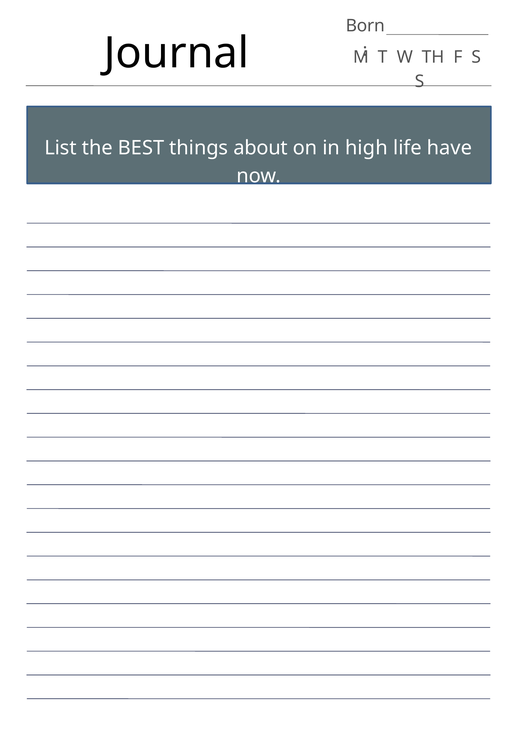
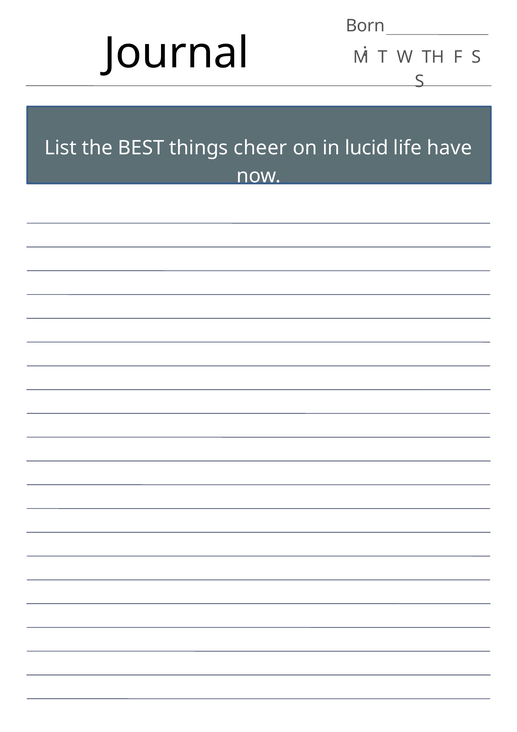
about: about -> cheer
high: high -> lucid
